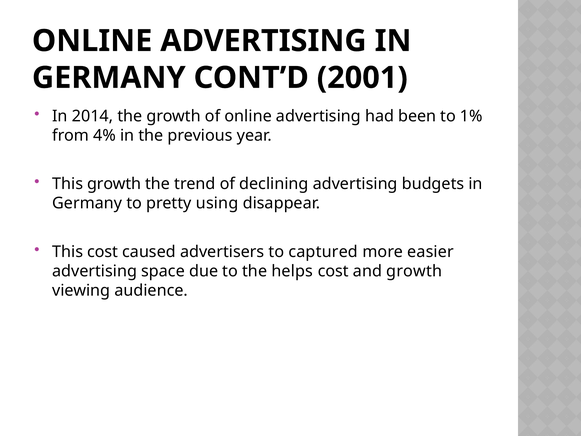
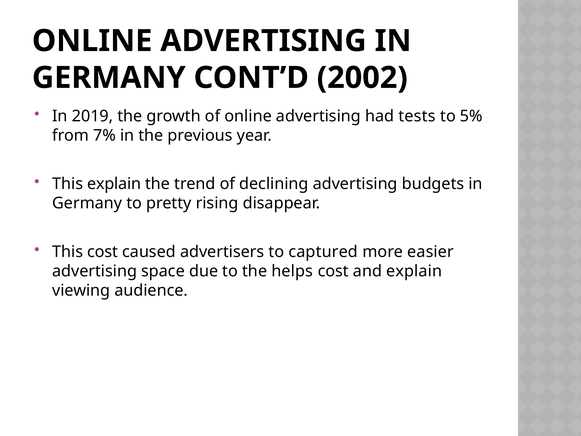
2001: 2001 -> 2002
2014: 2014 -> 2019
been: been -> tests
1%: 1% -> 5%
4%: 4% -> 7%
This growth: growth -> explain
using: using -> rising
and growth: growth -> explain
